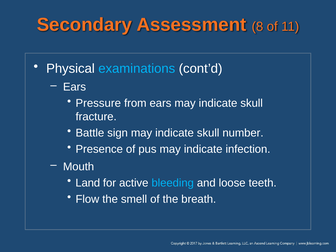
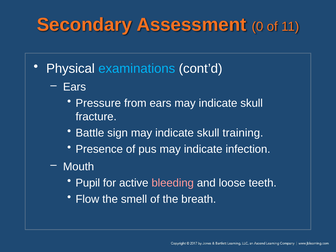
8: 8 -> 0
number: number -> training
Land: Land -> Pupil
bleeding colour: light blue -> pink
